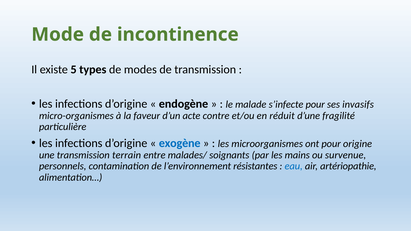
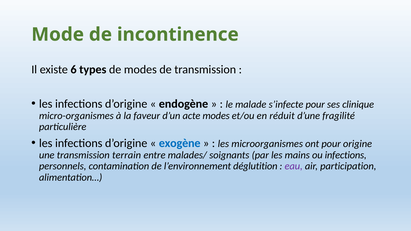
5: 5 -> 6
invasifs: invasifs -> clinique
acte contre: contre -> modes
ou survenue: survenue -> infections
résistantes: résistantes -> déglutition
eau colour: blue -> purple
artériopathie: artériopathie -> participation
